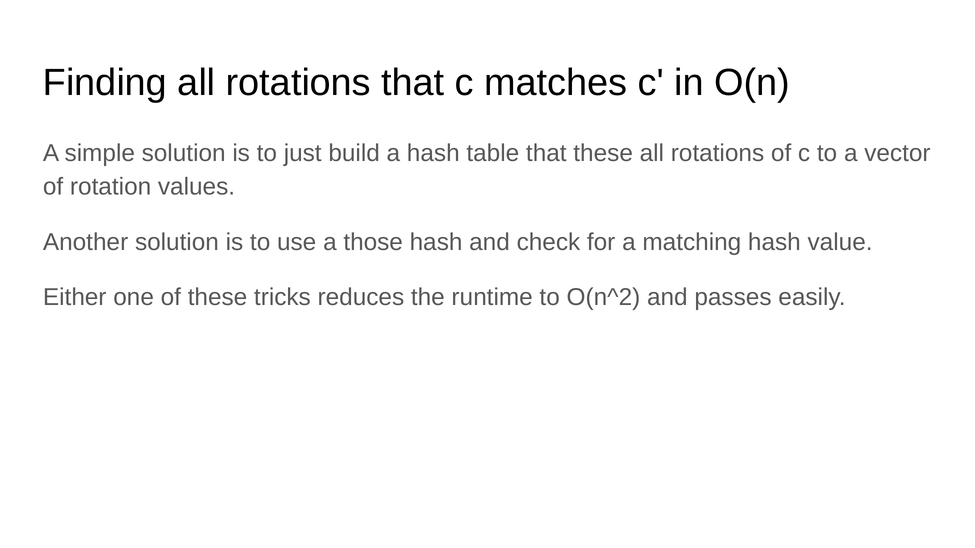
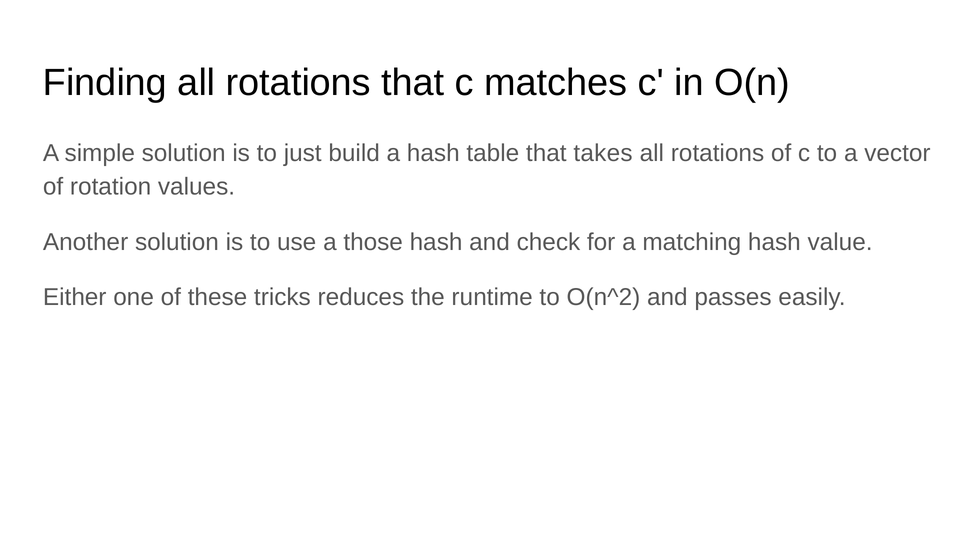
that these: these -> takes
